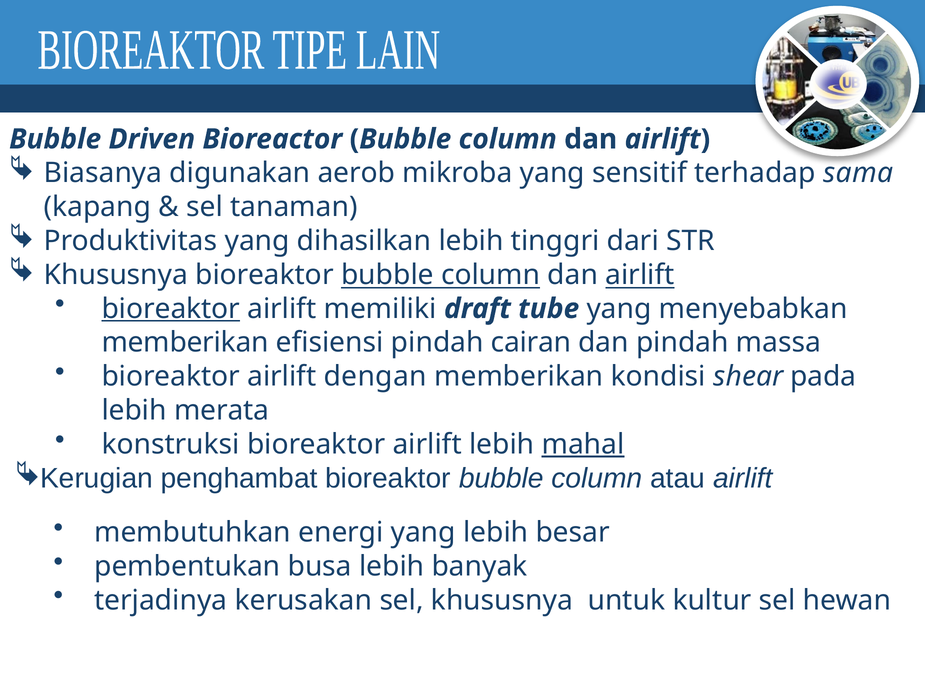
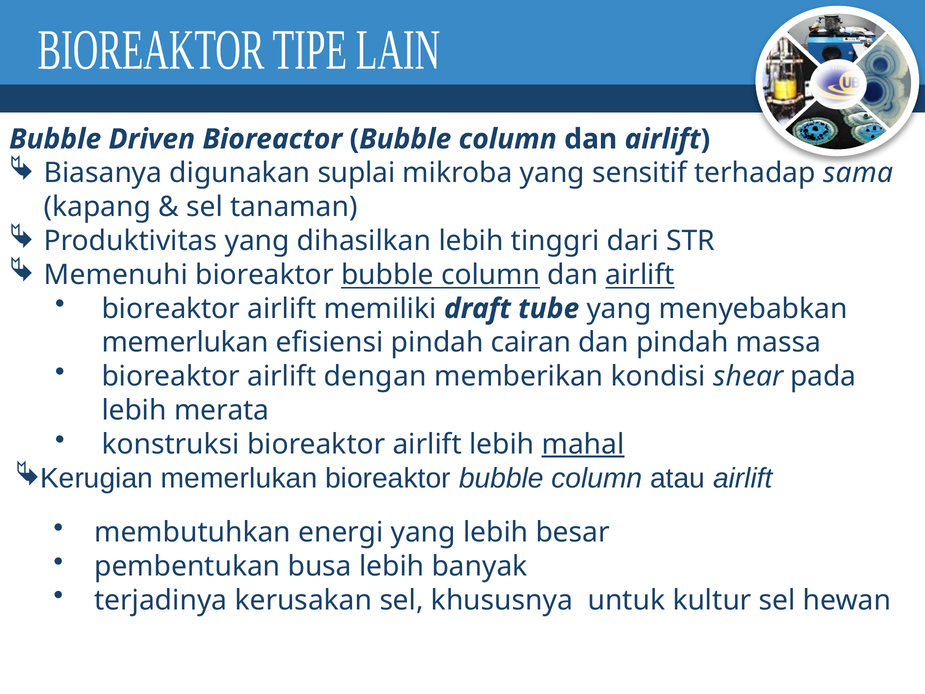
aerob: aerob -> suplai
Khususnya at (116, 275): Khususnya -> Memenuhi
bioreaktor at (171, 309) underline: present -> none
memberikan at (185, 343): memberikan -> memerlukan
penghambat at (239, 478): penghambat -> memerlukan
